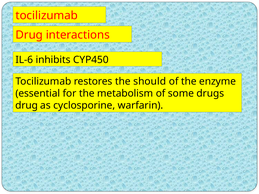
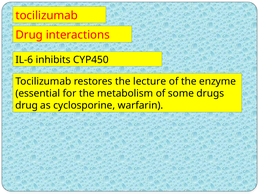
should: should -> lecture
